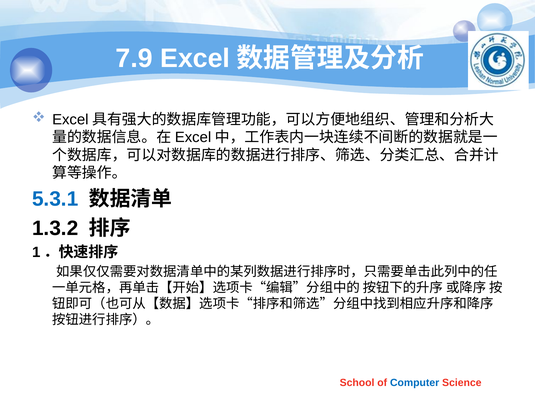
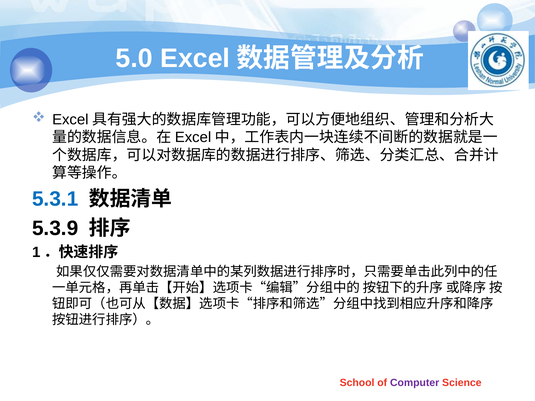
7.9: 7.9 -> 5.0
1.3.2: 1.3.2 -> 5.3.9
Computer colour: blue -> purple
